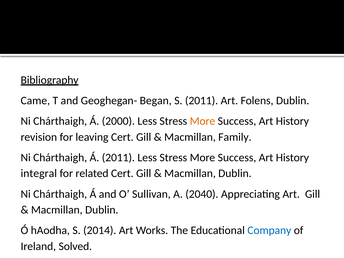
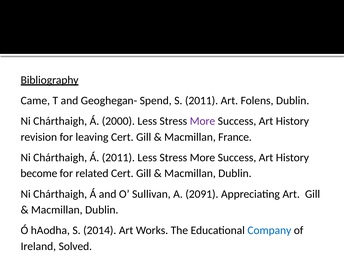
Began: Began -> Spend
More at (202, 121) colour: orange -> purple
Family: Family -> France
integral: integral -> become
2040: 2040 -> 2091
